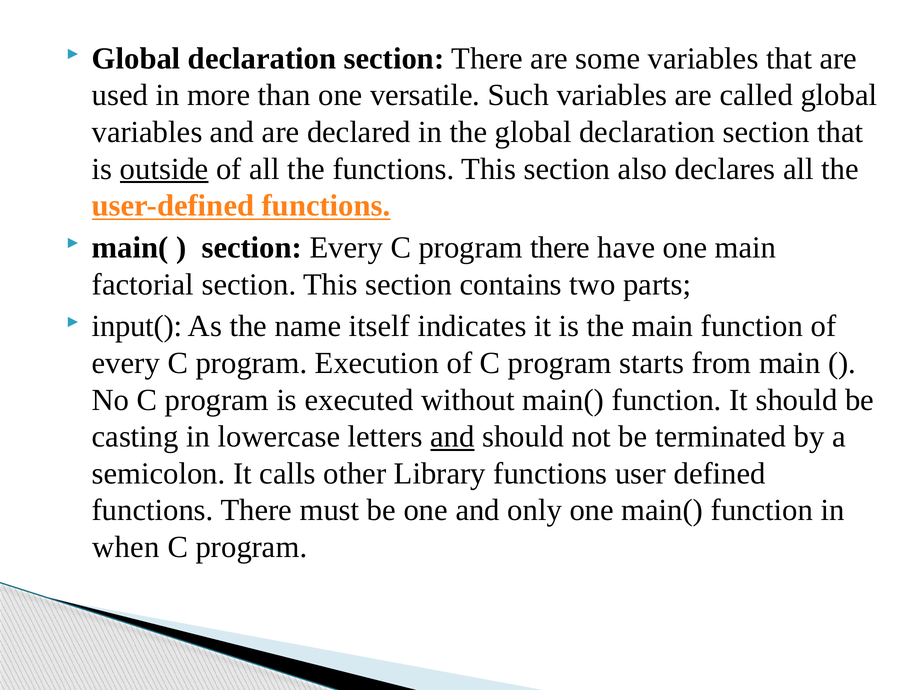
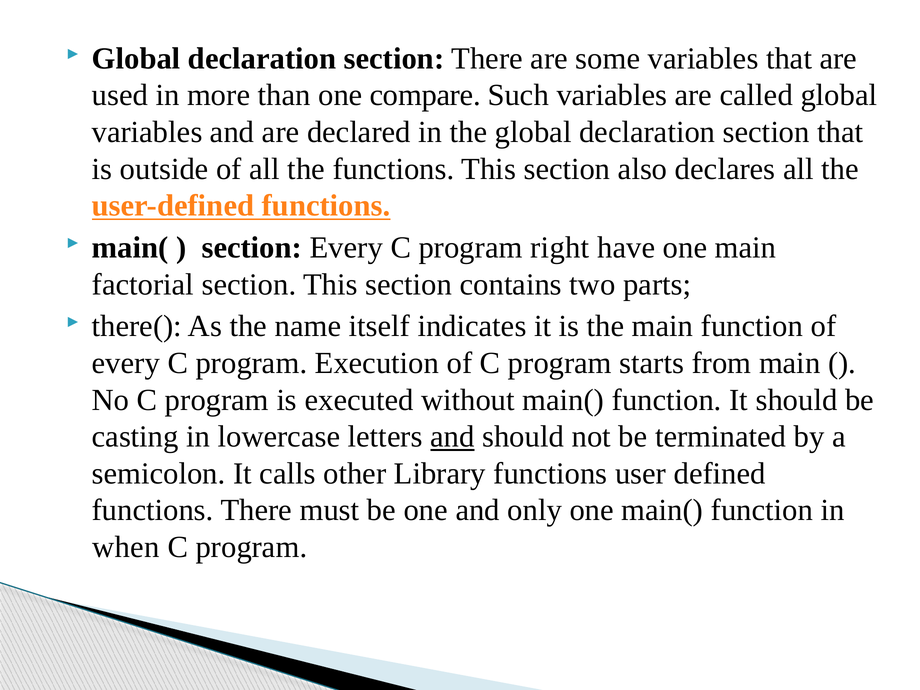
versatile: versatile -> compare
outside underline: present -> none
program there: there -> right
input(: input( -> there(
